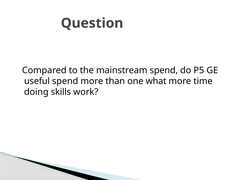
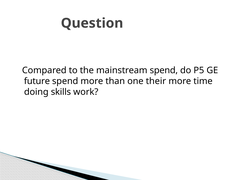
useful: useful -> future
what: what -> their
